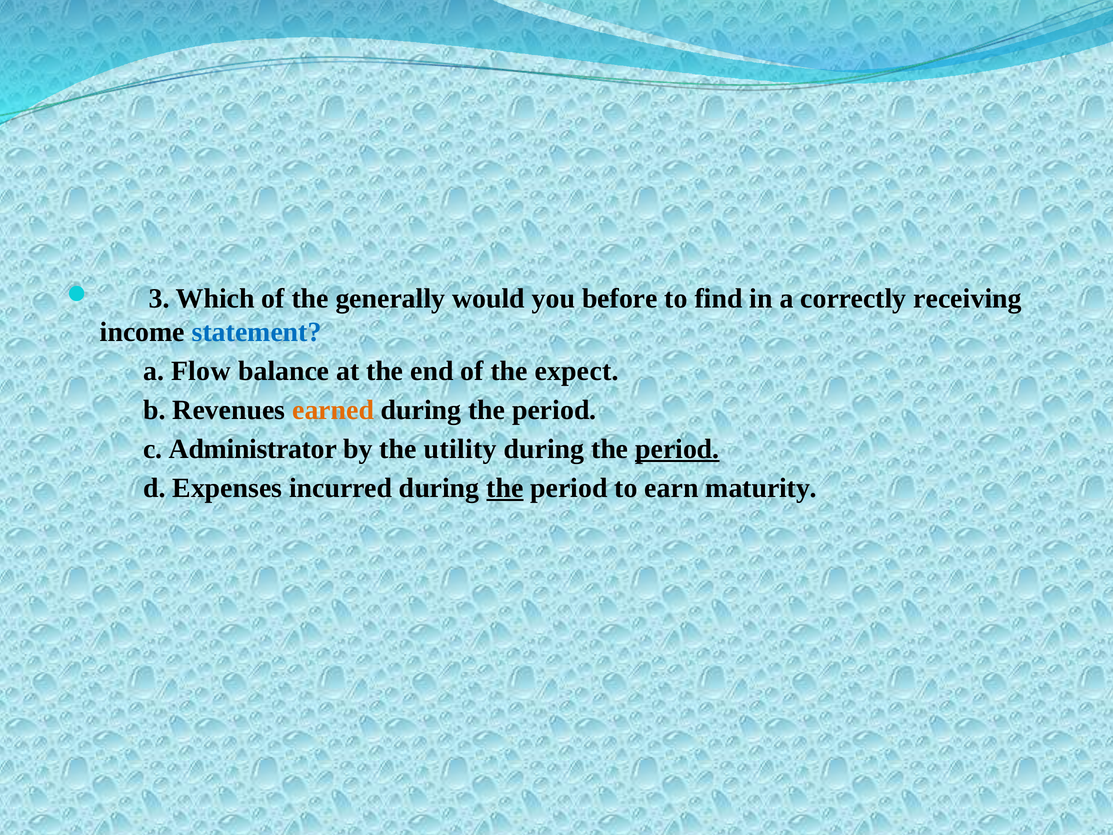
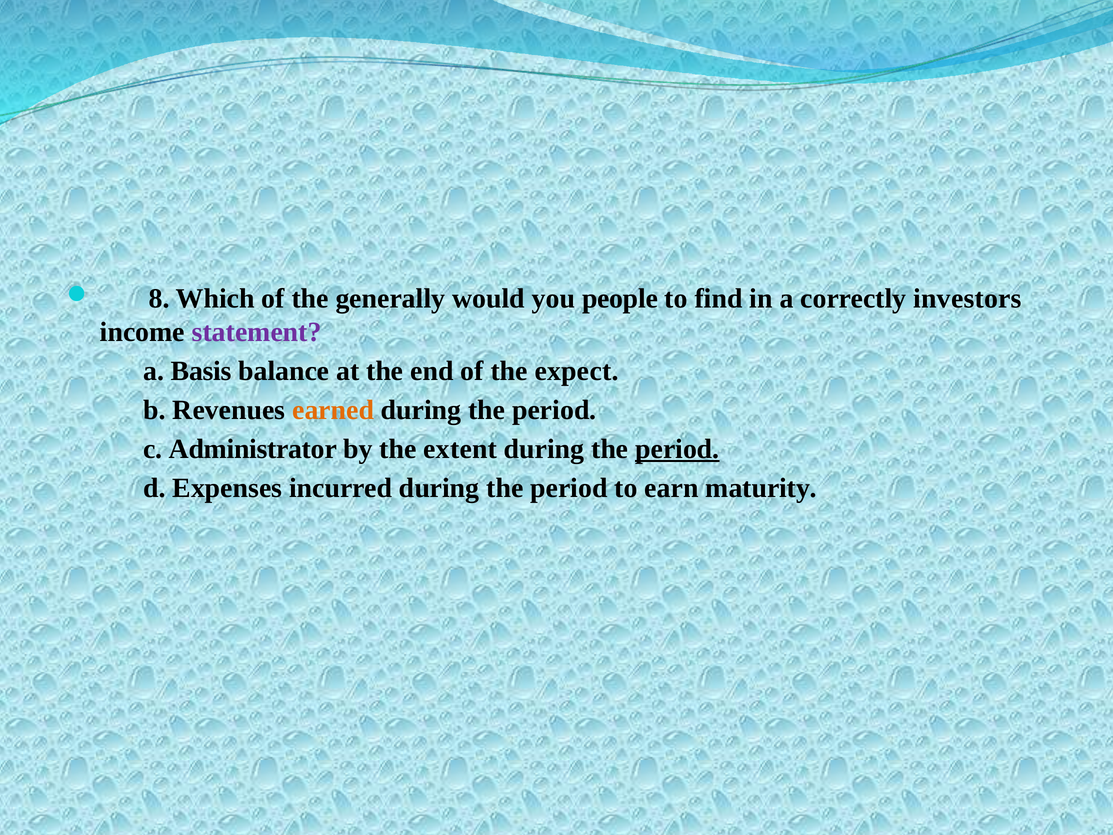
3: 3 -> 8
before: before -> people
receiving: receiving -> investors
statement colour: blue -> purple
Flow: Flow -> Basis
utility: utility -> extent
the at (505, 488) underline: present -> none
